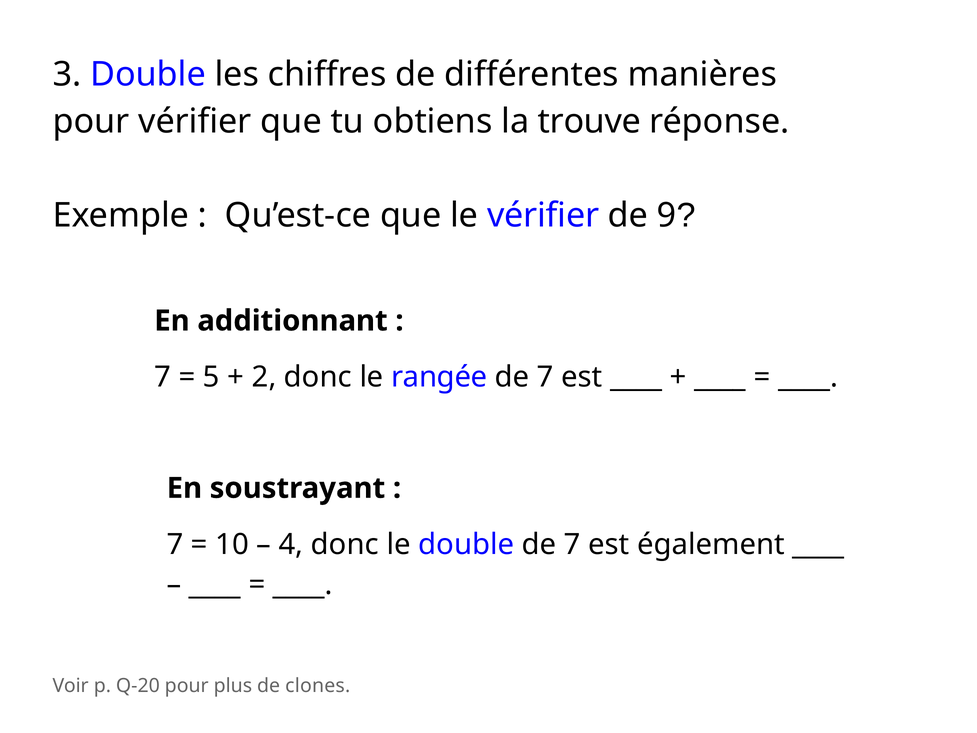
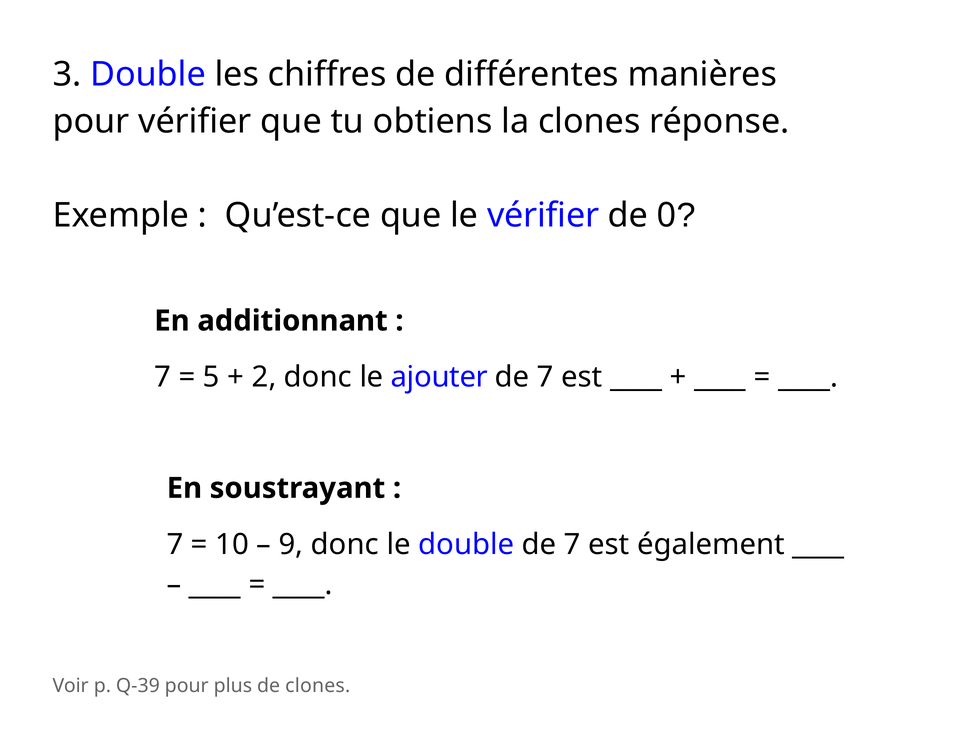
la trouve: trouve -> clones
9: 9 -> 0
rangée: rangée -> ajouter
4: 4 -> 9
Q-20: Q-20 -> Q-39
